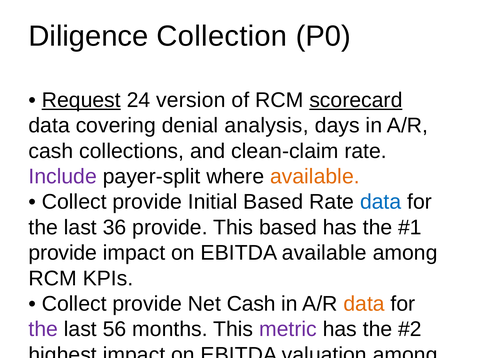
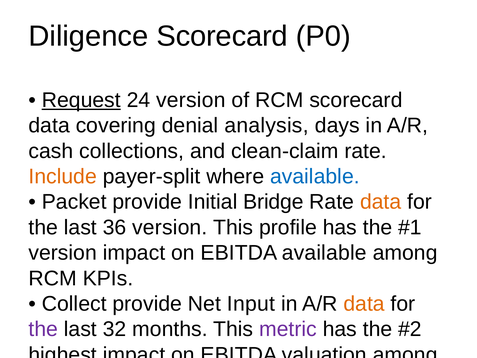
Diligence Collection: Collection -> Scorecard
scorecard at (356, 100) underline: present -> none
Include colour: purple -> orange
available at (315, 176) colour: orange -> blue
Collect at (74, 202): Collect -> Packet
Initial Based: Based -> Bridge
data at (381, 202) colour: blue -> orange
36 provide: provide -> version
This based: based -> profile
provide at (63, 253): provide -> version
Net Cash: Cash -> Input
56: 56 -> 32
